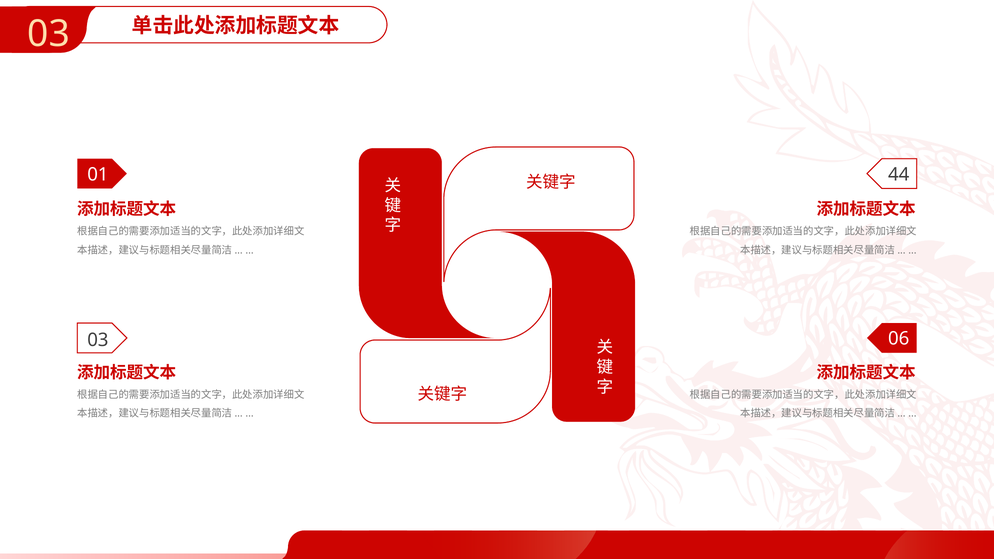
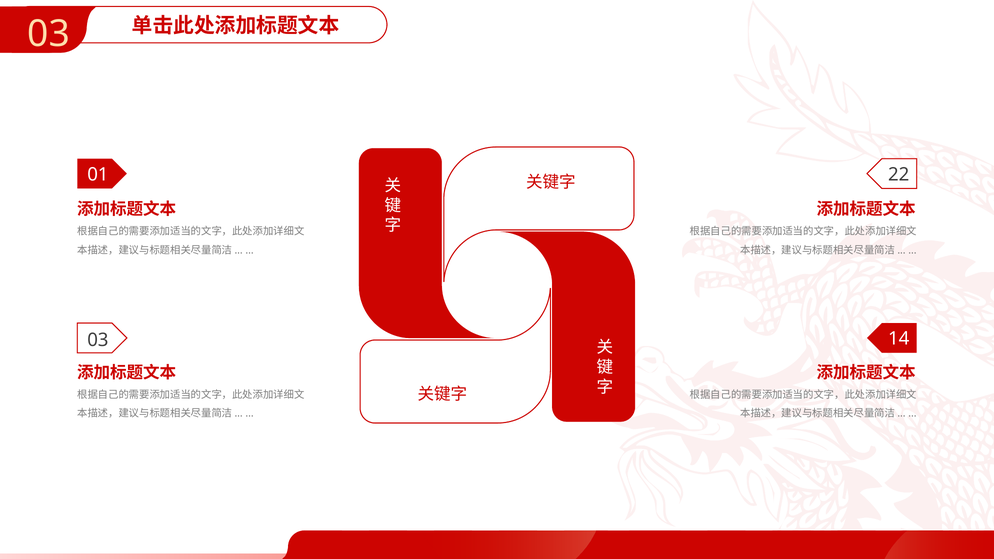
44: 44 -> 22
06: 06 -> 14
